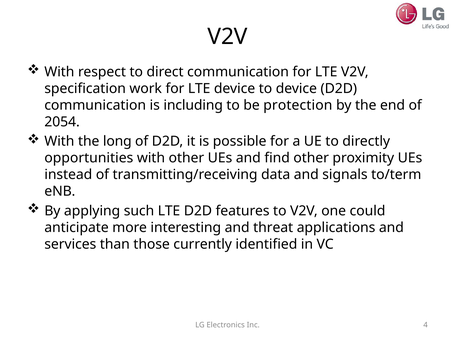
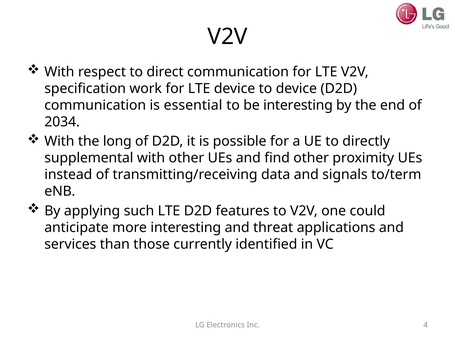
including: including -> essential
be protection: protection -> interesting
2054: 2054 -> 2034
opportunities: opportunities -> supplemental
